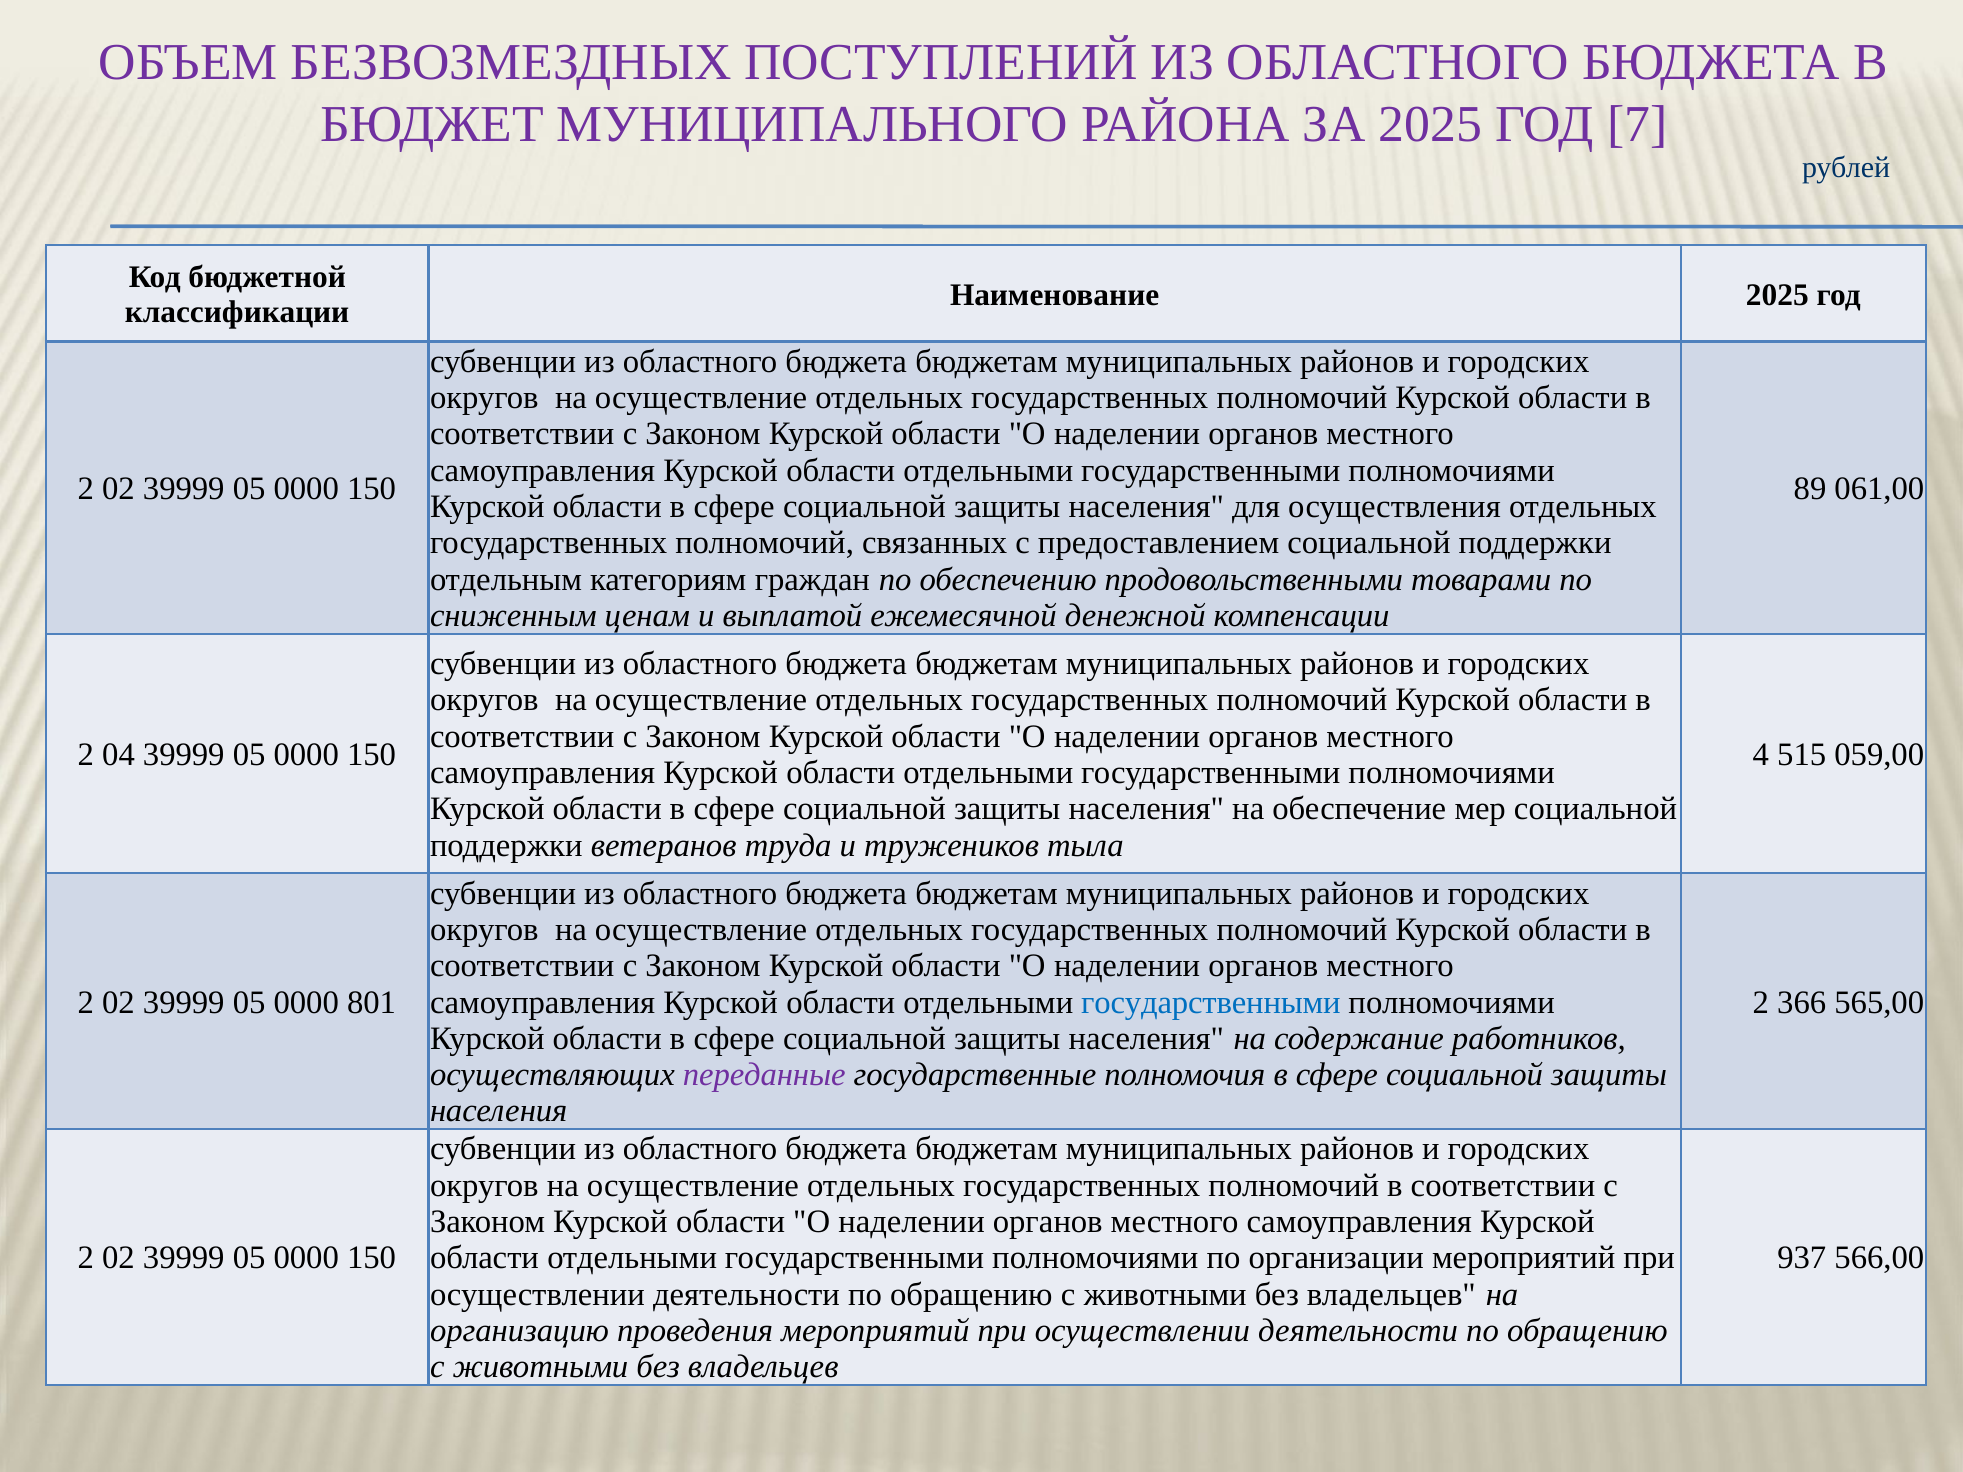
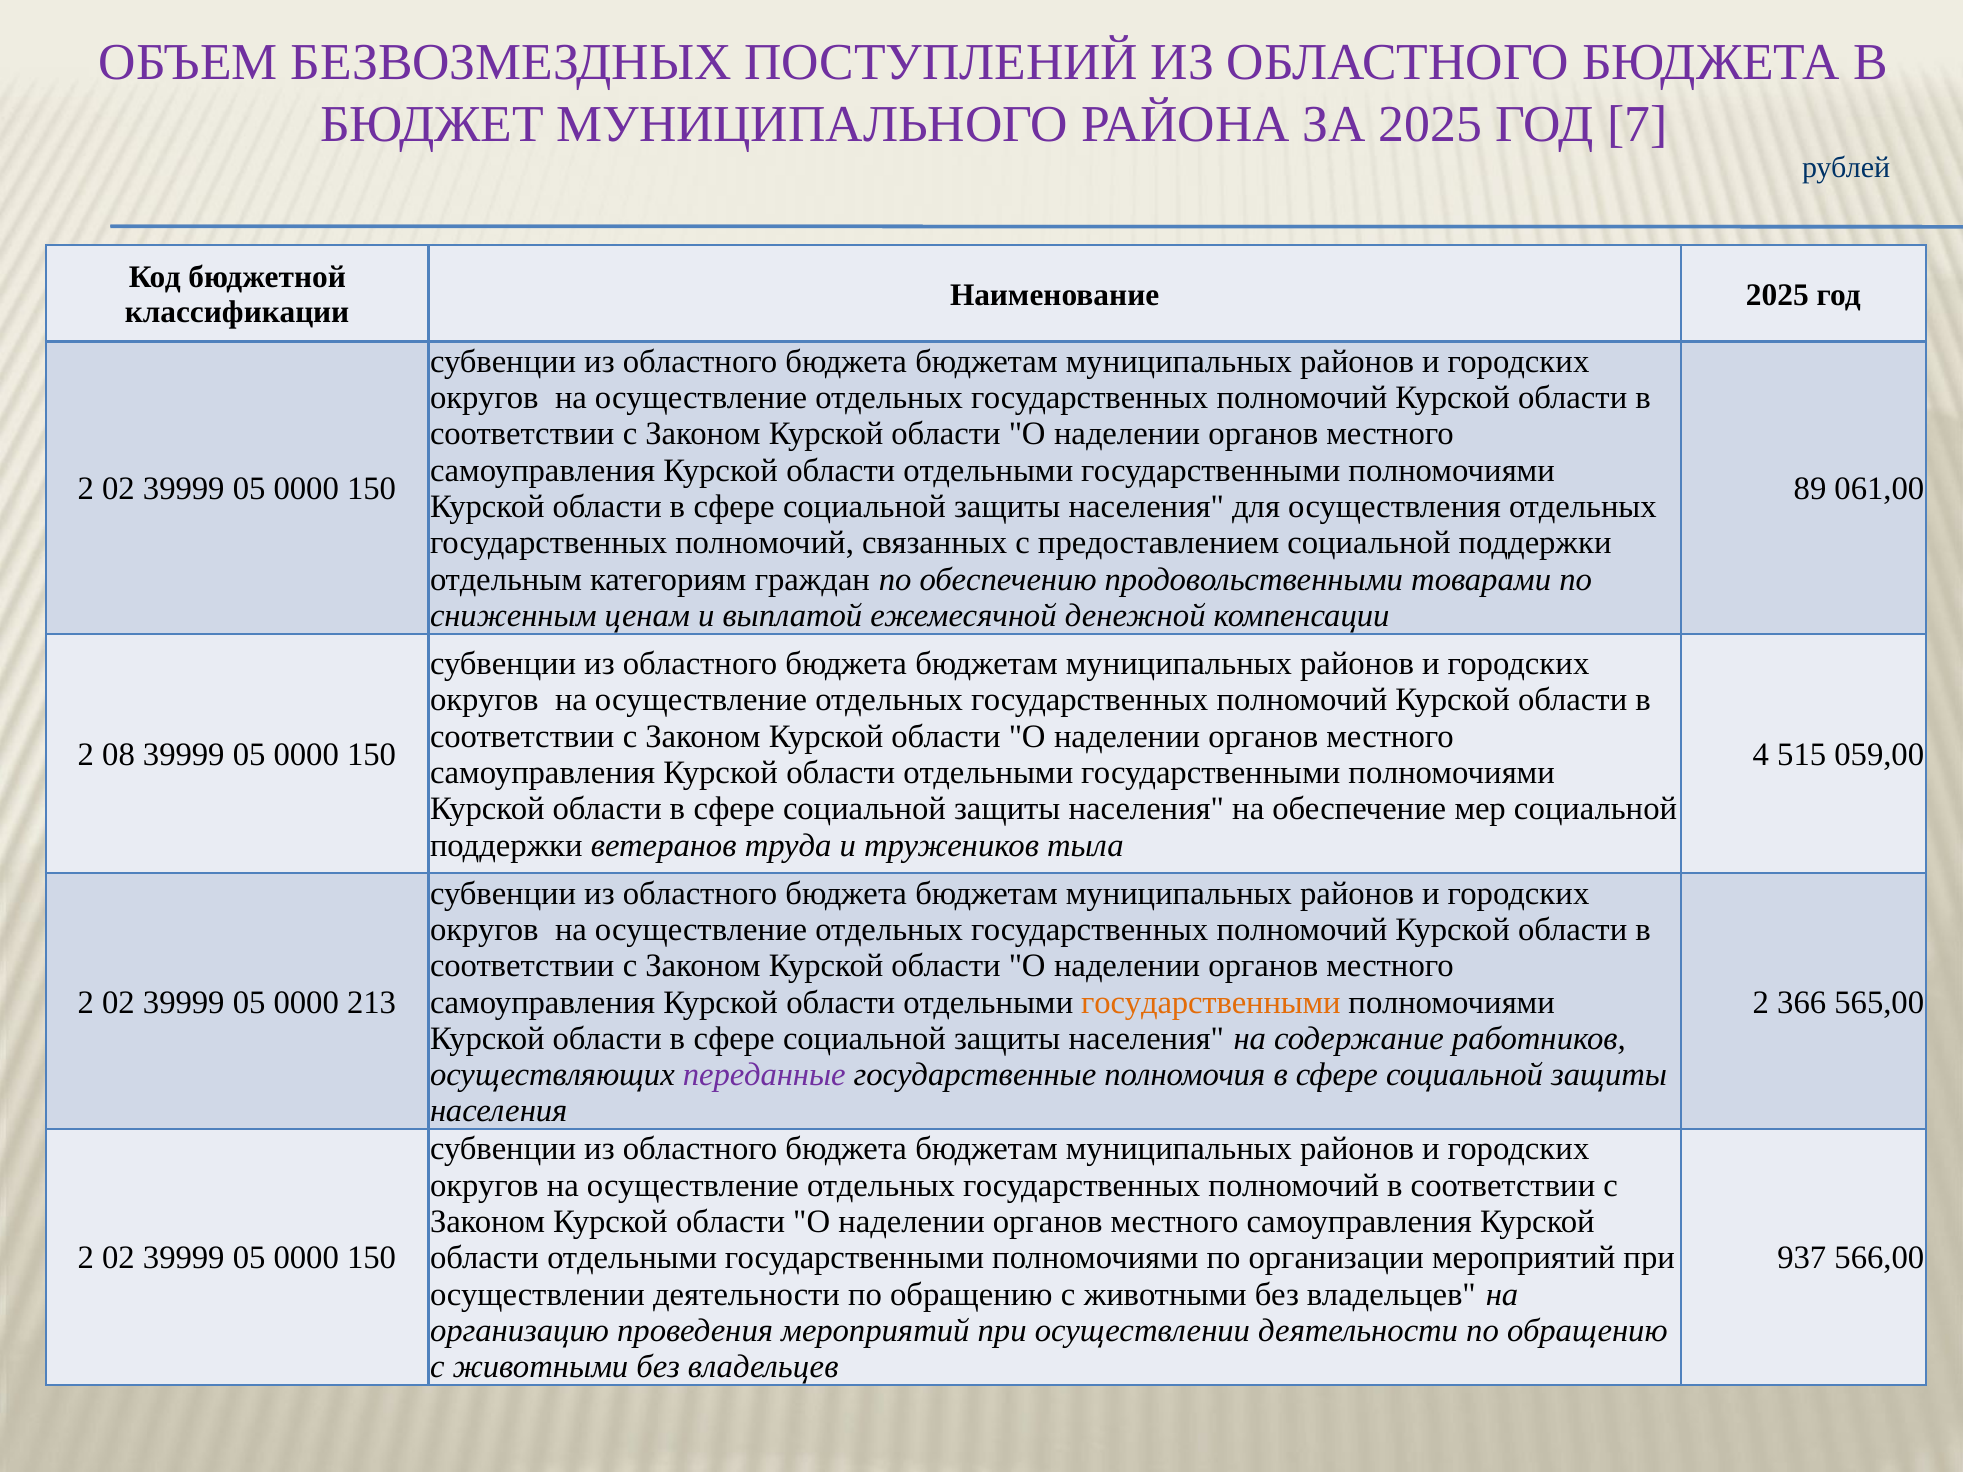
04: 04 -> 08
801: 801 -> 213
государственными at (1211, 1002) colour: blue -> orange
